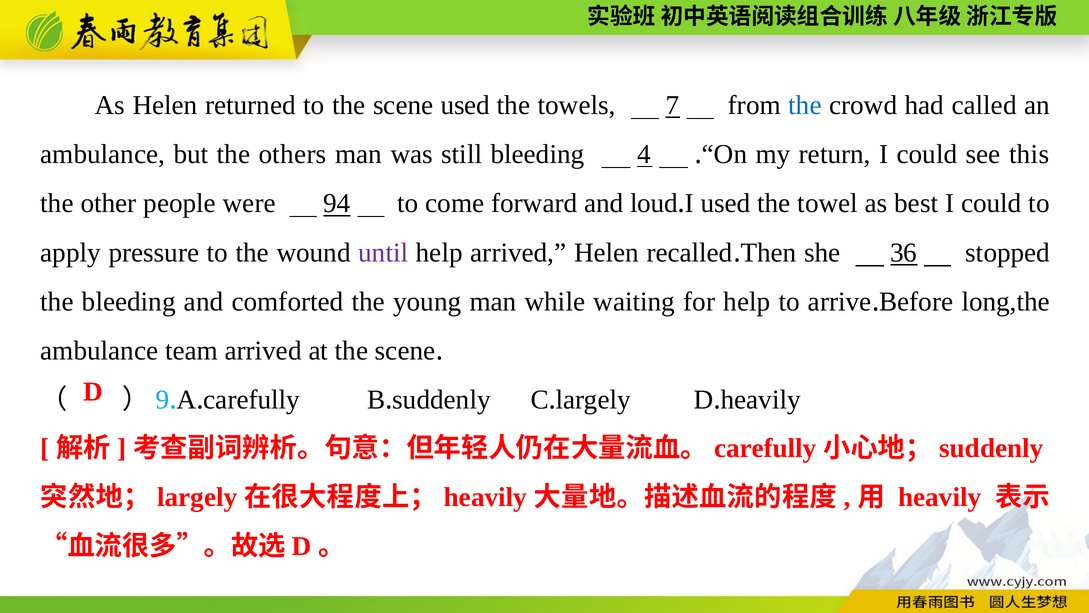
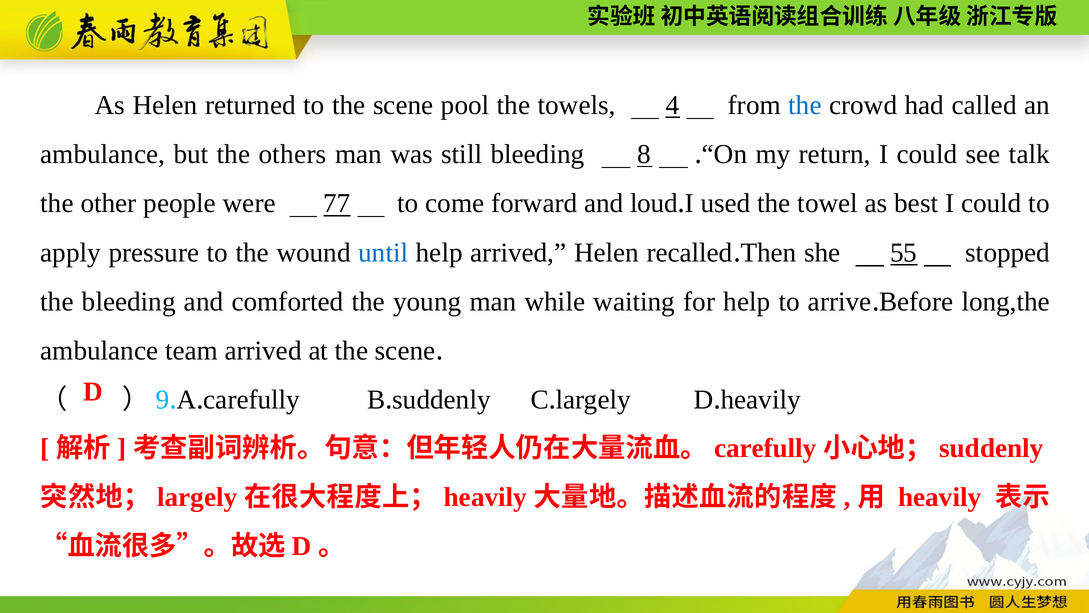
scene used: used -> pool
7: 7 -> 4
4: 4 -> 8
this: this -> talk
94: 94 -> 77
until colour: purple -> blue
36: 36 -> 55
